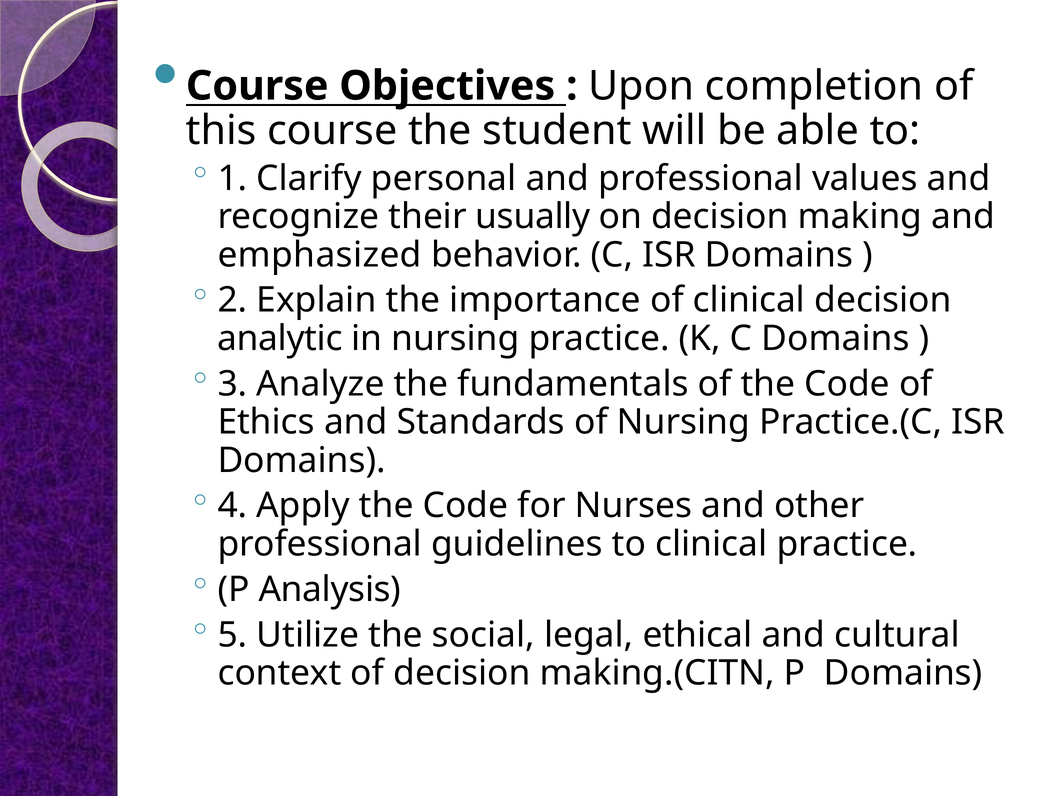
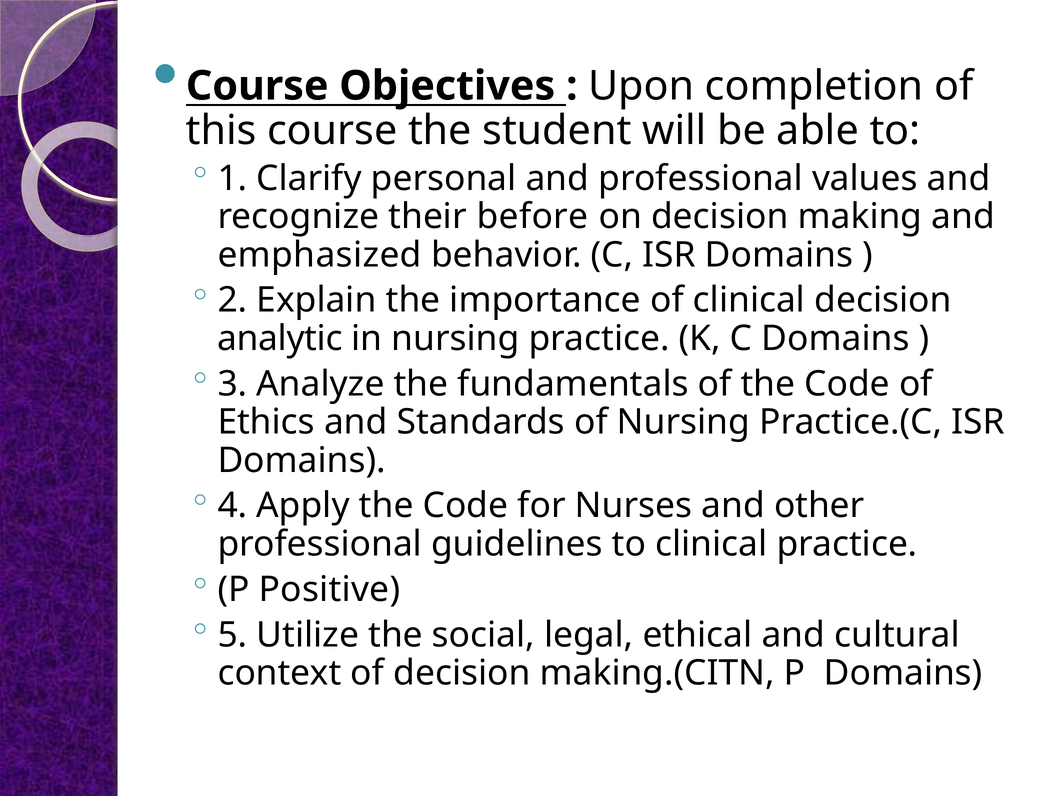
usually: usually -> before
Analysis: Analysis -> Positive
